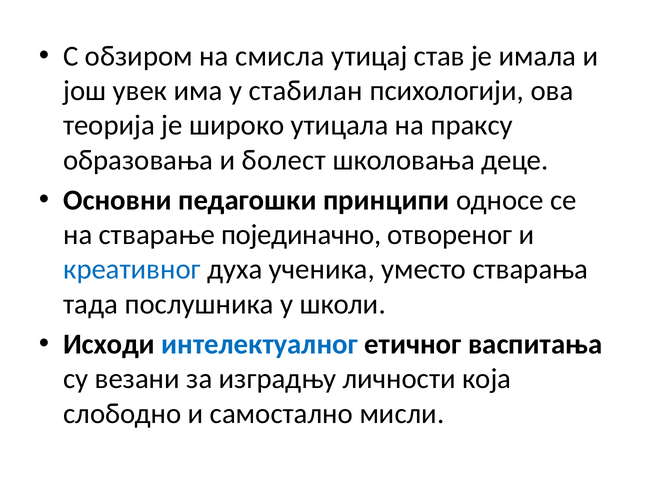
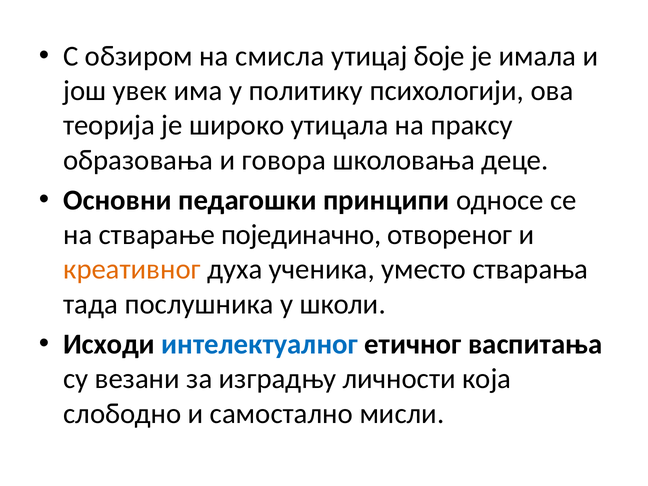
став: став -> боје
стабилан: стабилан -> политику
болест: болест -> говора
креативног colour: blue -> orange
